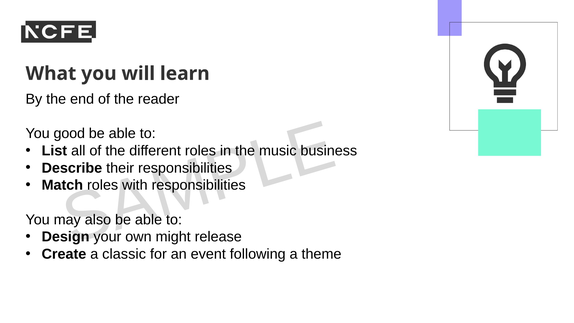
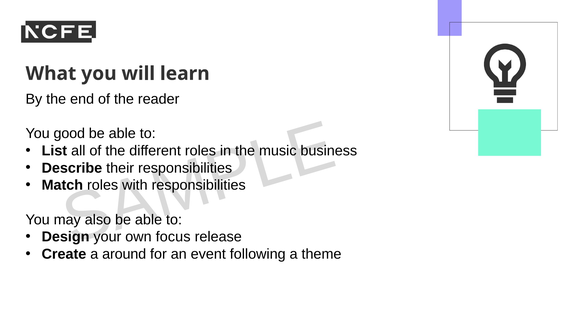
might: might -> focus
classic: classic -> around
